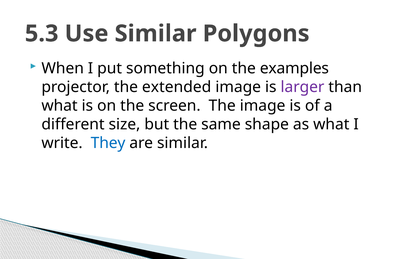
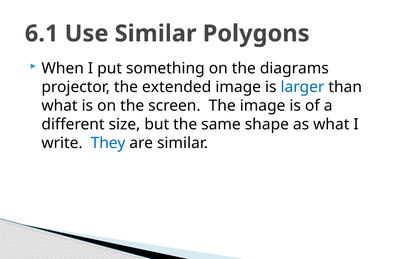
5.3: 5.3 -> 6.1
examples: examples -> diagrams
larger colour: purple -> blue
